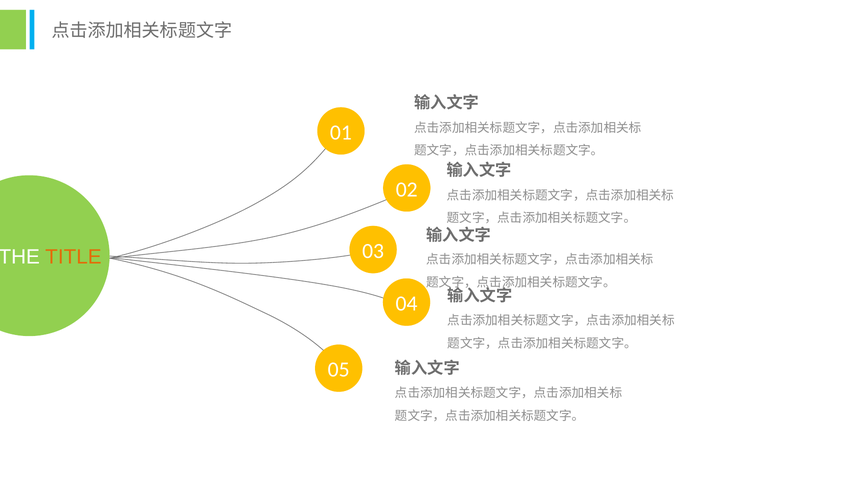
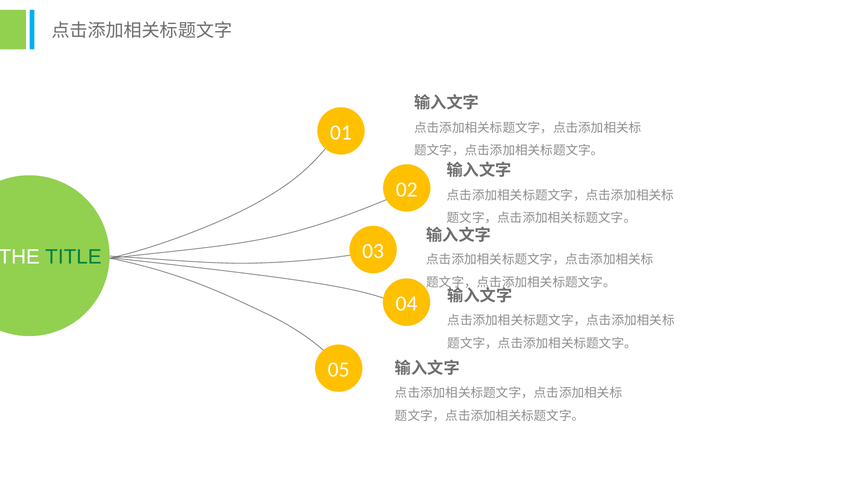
TITLE colour: orange -> green
